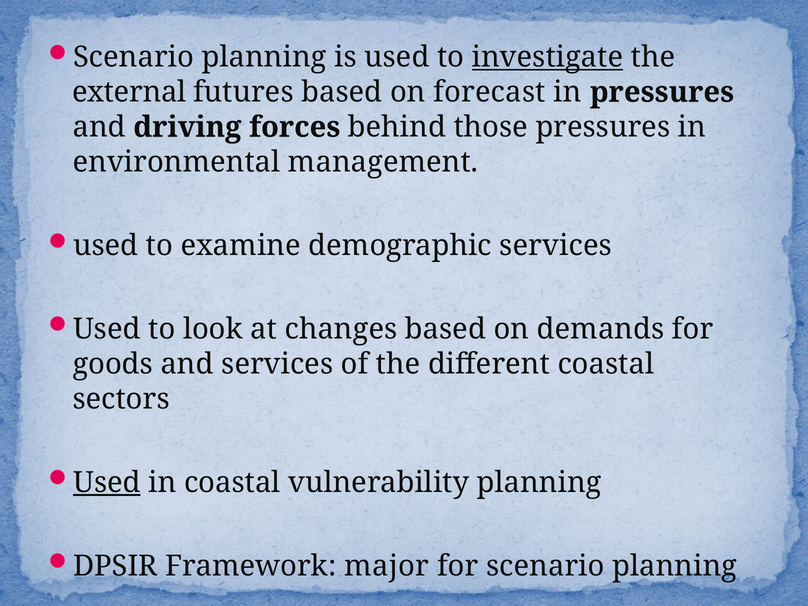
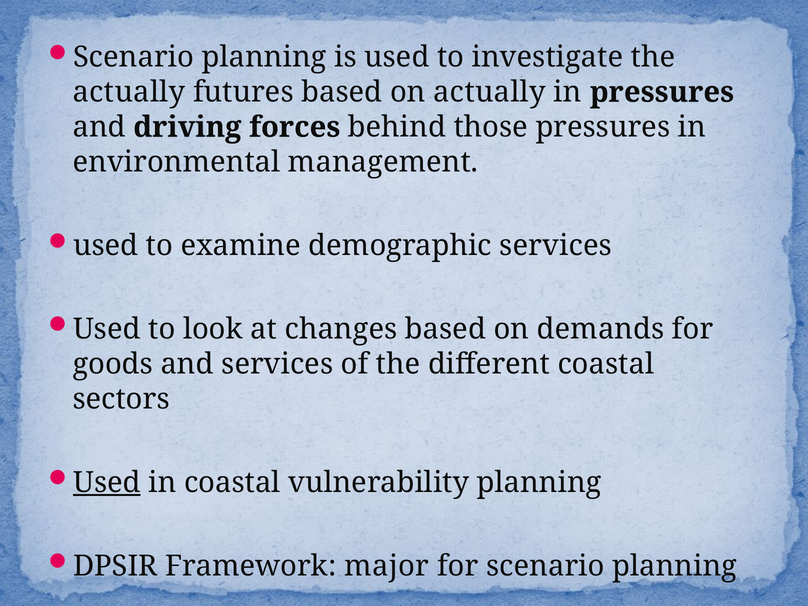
investigate underline: present -> none
external at (129, 92): external -> actually
on forecast: forecast -> actually
